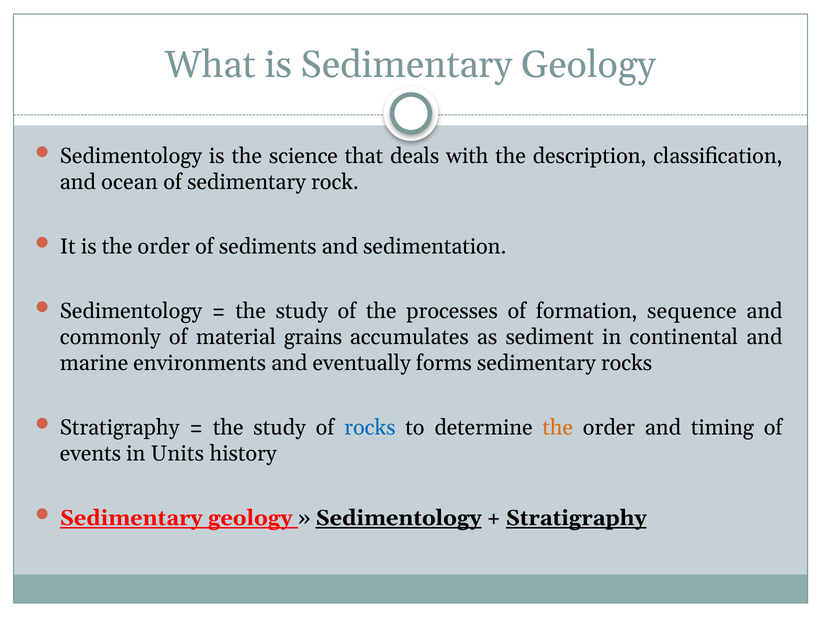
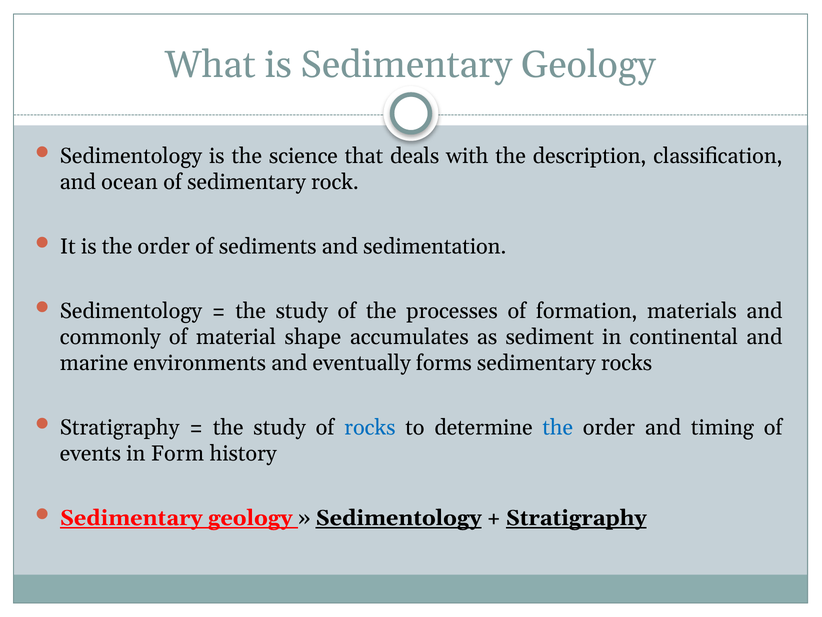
sequence: sequence -> materials
grains: grains -> shape
the at (558, 427) colour: orange -> blue
Units: Units -> Form
